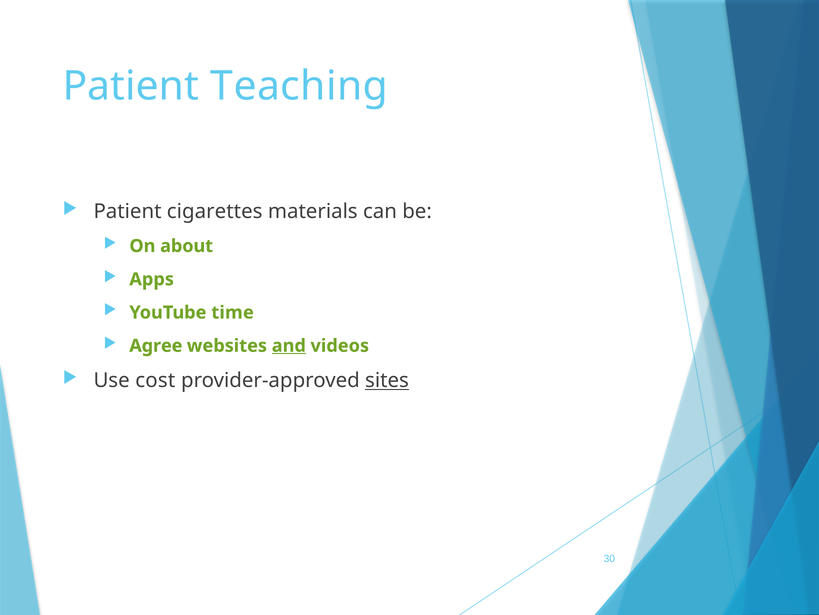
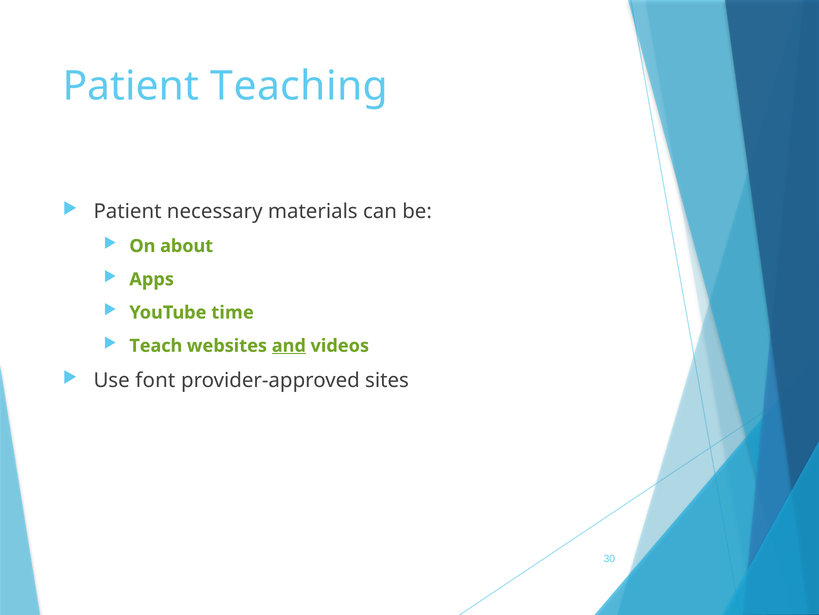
cigarettes: cigarettes -> necessary
Agree: Agree -> Teach
cost: cost -> font
sites underline: present -> none
